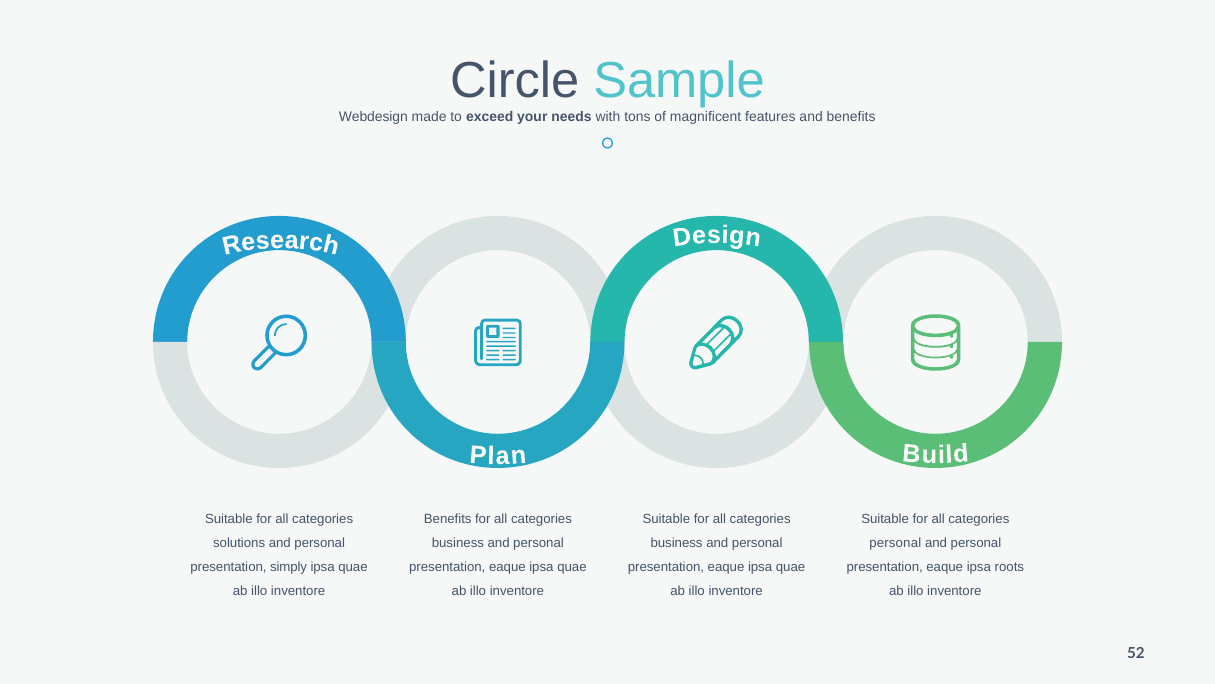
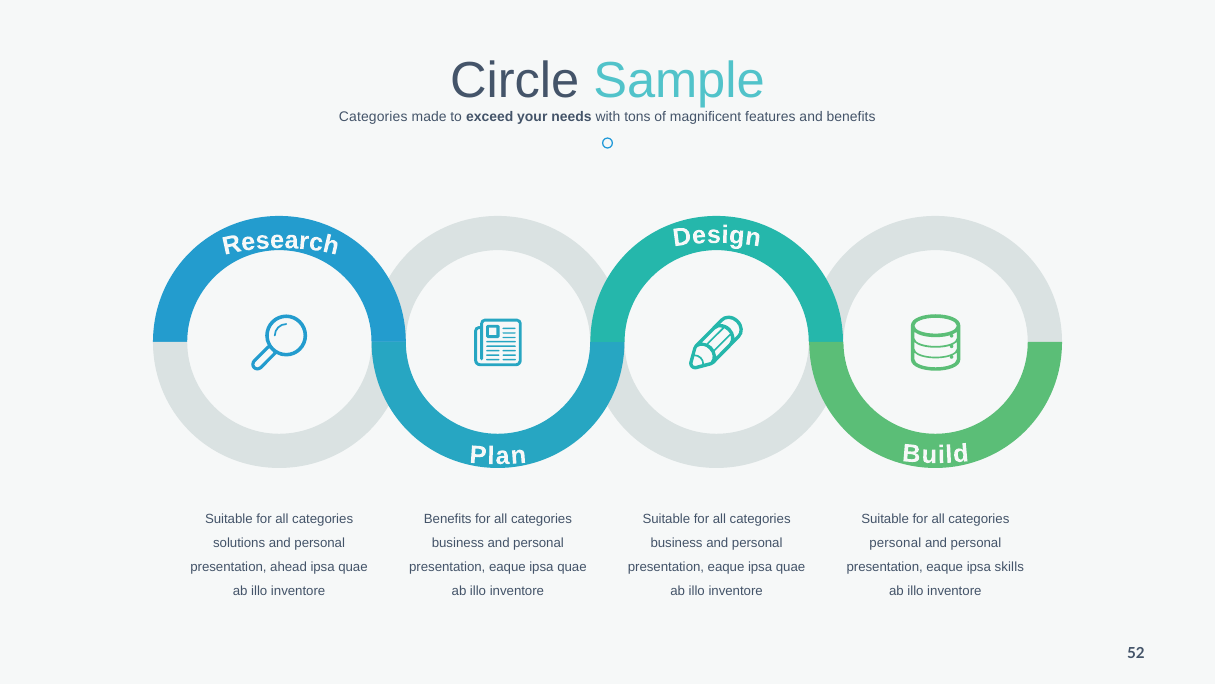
Webdesign at (373, 117): Webdesign -> Categories
simply: simply -> ahead
roots: roots -> skills
